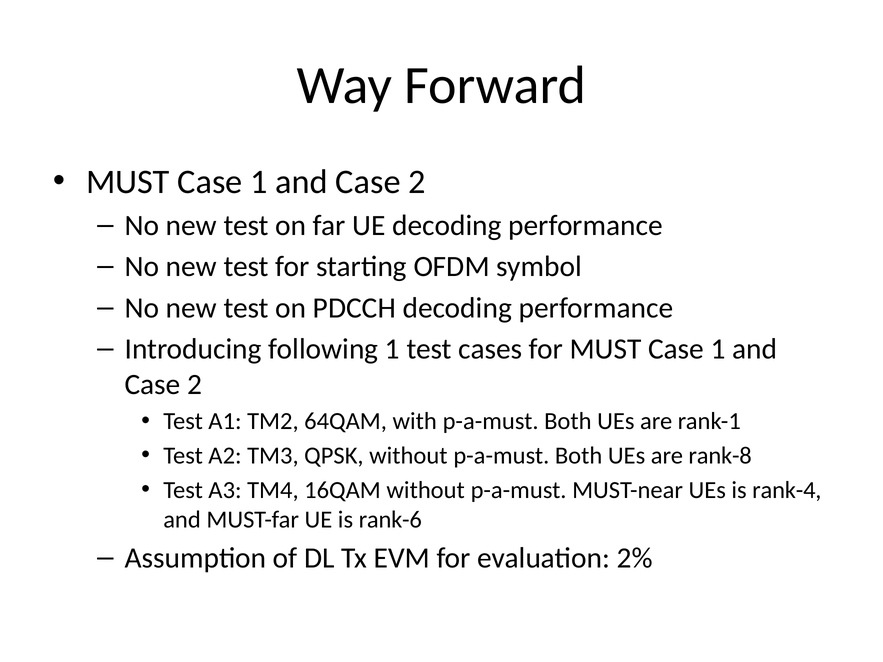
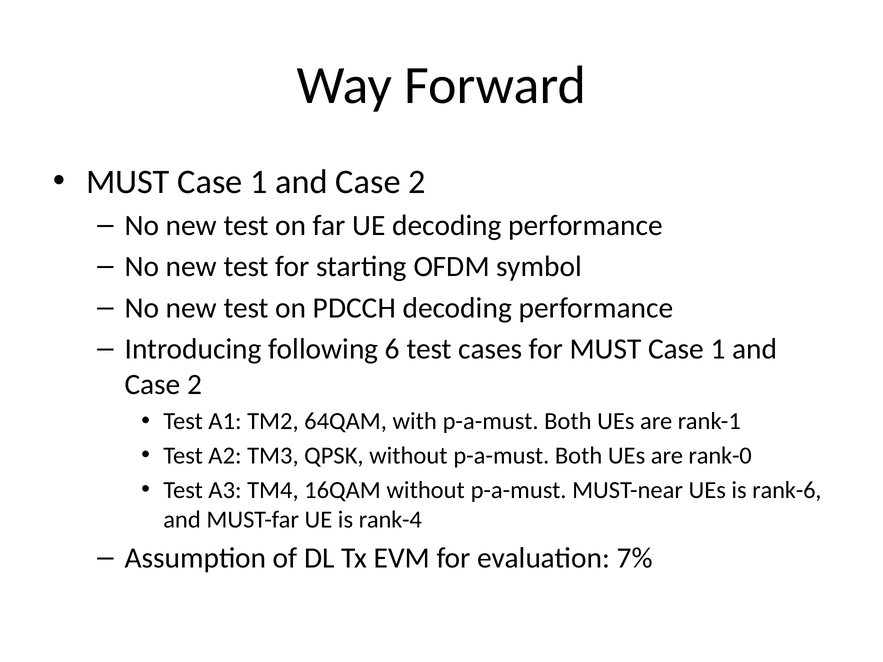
following 1: 1 -> 6
rank-8: rank-8 -> rank-0
rank-4: rank-4 -> rank-6
rank-6: rank-6 -> rank-4
2%: 2% -> 7%
